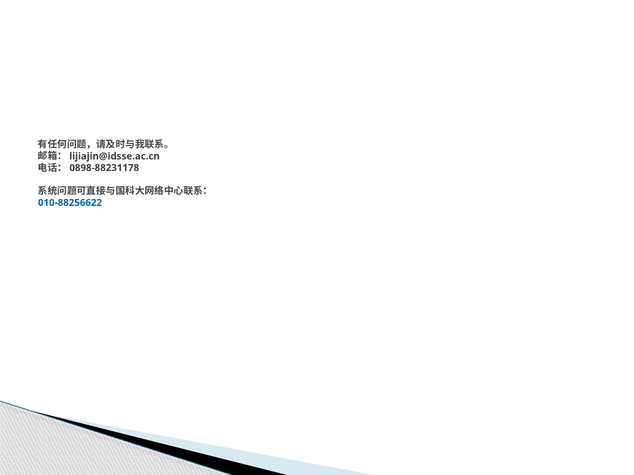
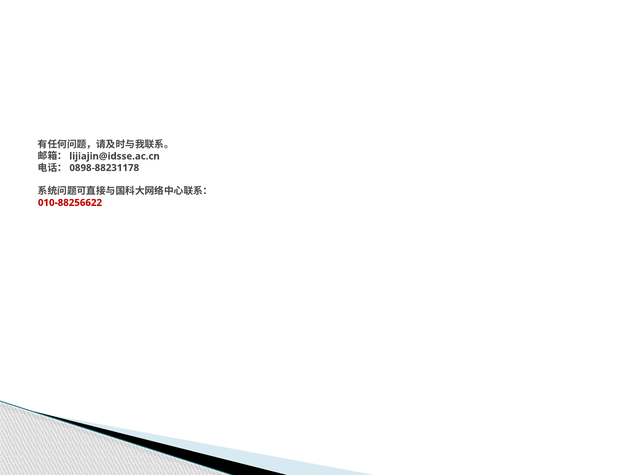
010-88256622 colour: blue -> red
